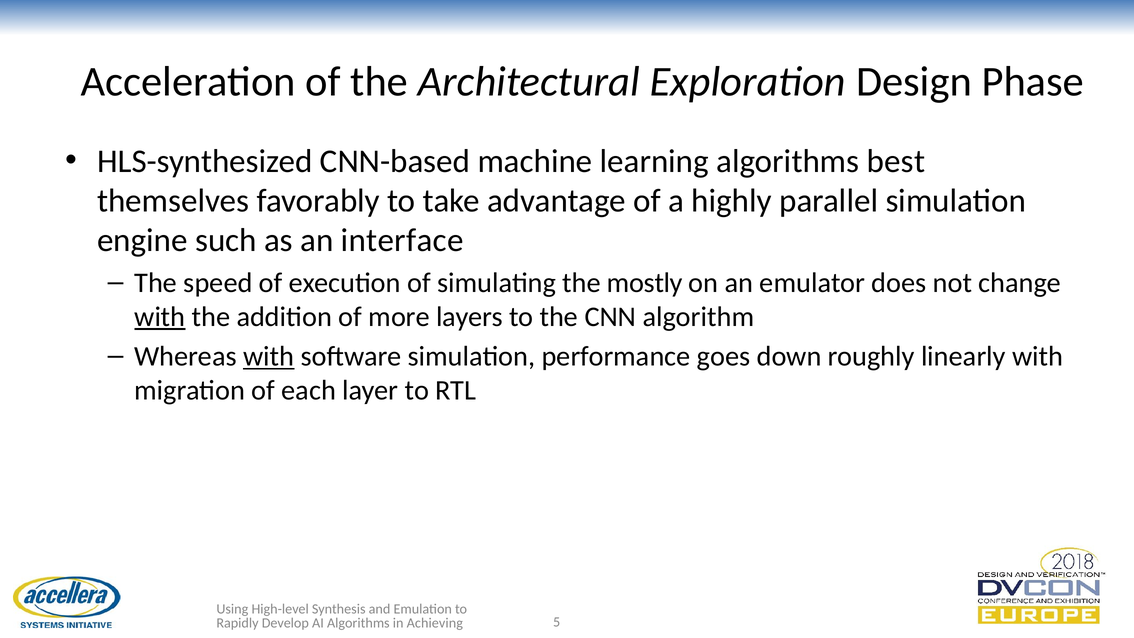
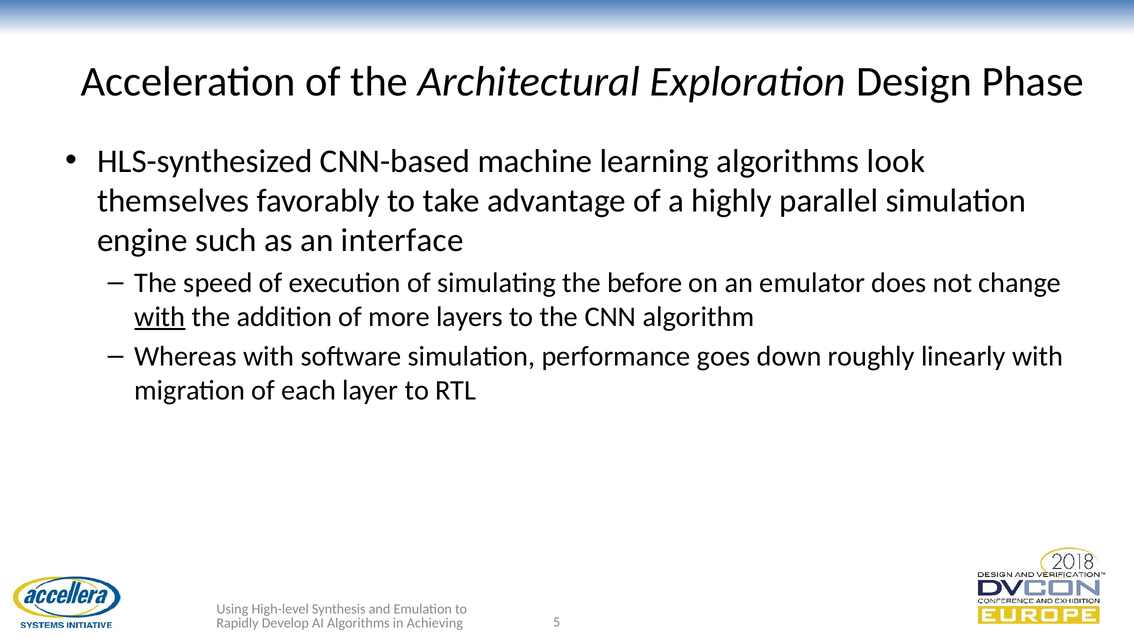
best: best -> look
mostly: mostly -> before
with at (269, 356) underline: present -> none
